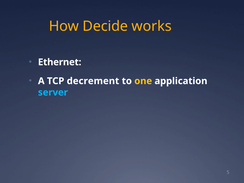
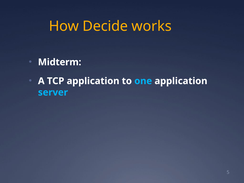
Ethernet: Ethernet -> Midterm
TCP decrement: decrement -> application
one colour: yellow -> light blue
